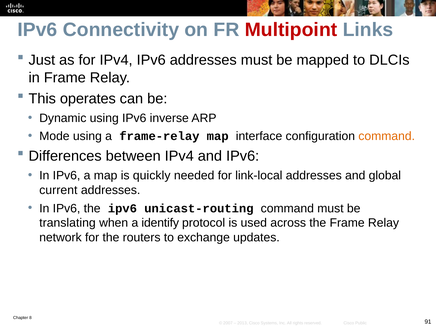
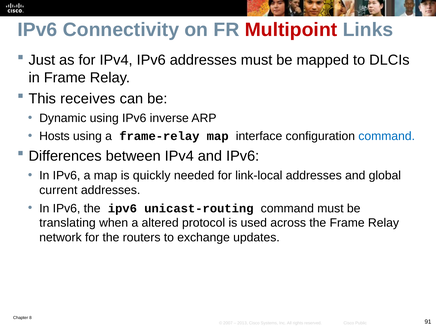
operates: operates -> receives
Mode: Mode -> Hosts
command at (387, 136) colour: orange -> blue
identify: identify -> altered
